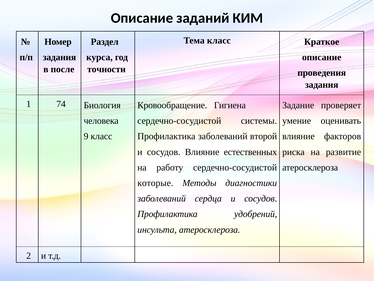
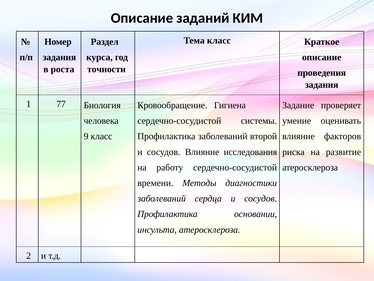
после: после -> роста
74: 74 -> 77
естественных: естественных -> исследования
которые: которые -> времени
удобрений: удобрений -> основании
